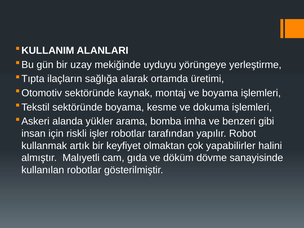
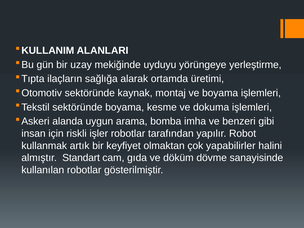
yükler: yükler -> uygun
Malıyetli: Malıyetli -> Standart
